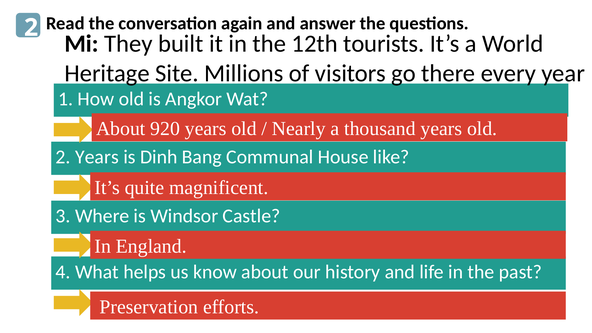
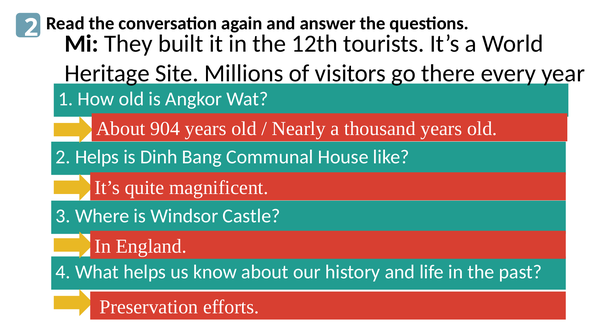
920: 920 -> 904
2 Years: Years -> Helps
